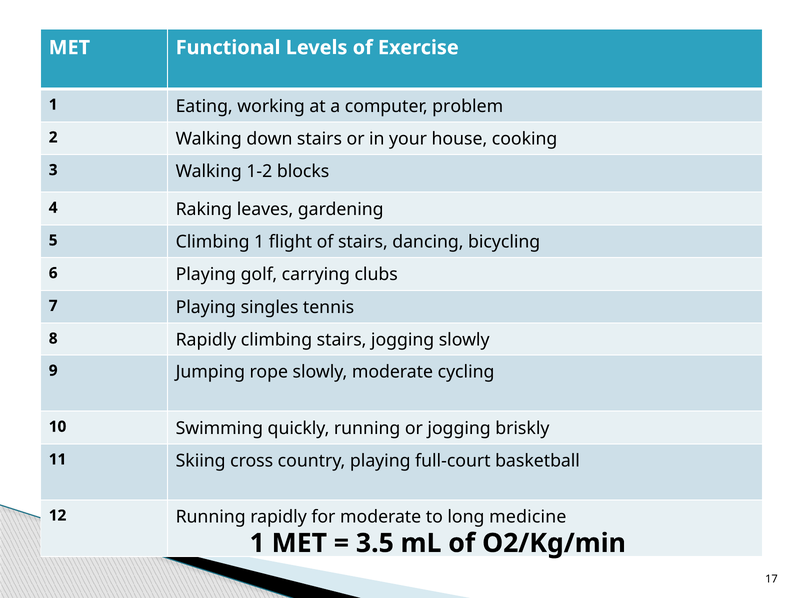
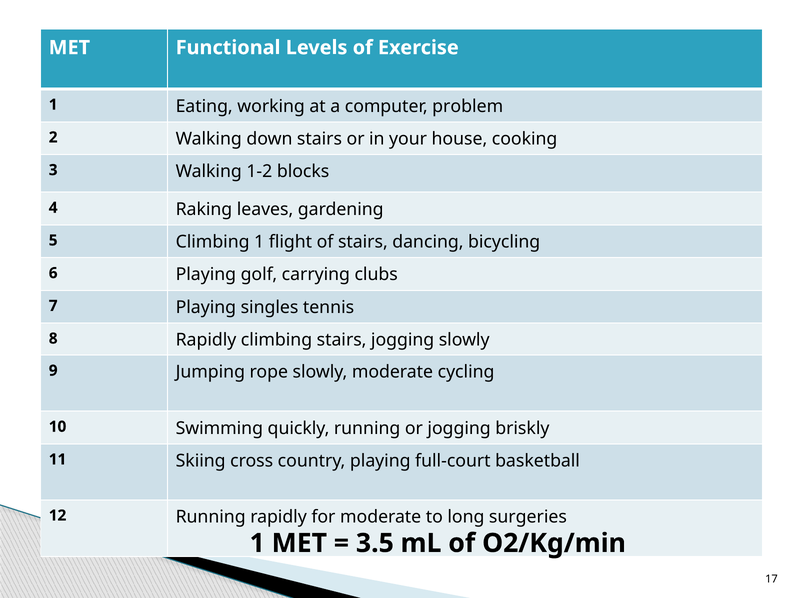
medicine: medicine -> surgeries
